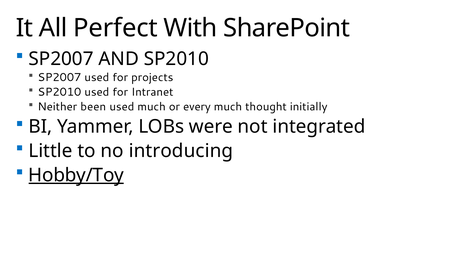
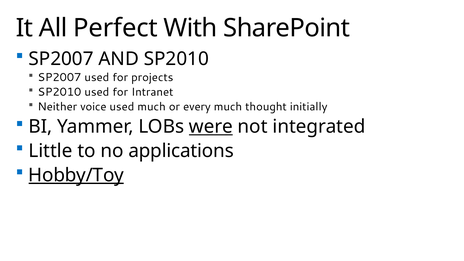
been: been -> voice
were underline: none -> present
introducing: introducing -> applications
